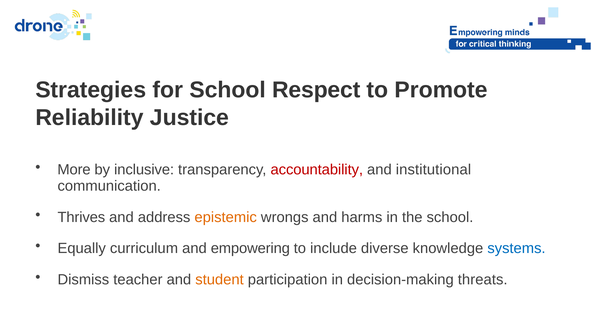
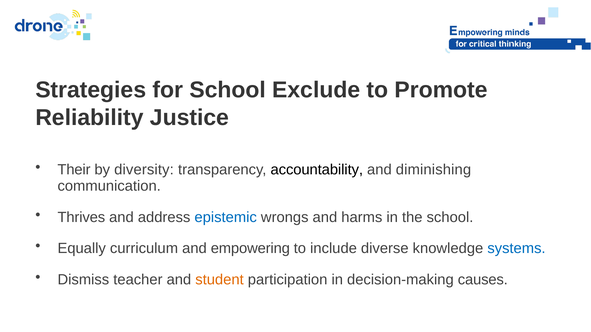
Respect: Respect -> Exclude
More: More -> Their
inclusive: inclusive -> diversity
accountability colour: red -> black
institutional: institutional -> diminishing
epistemic colour: orange -> blue
threats: threats -> causes
